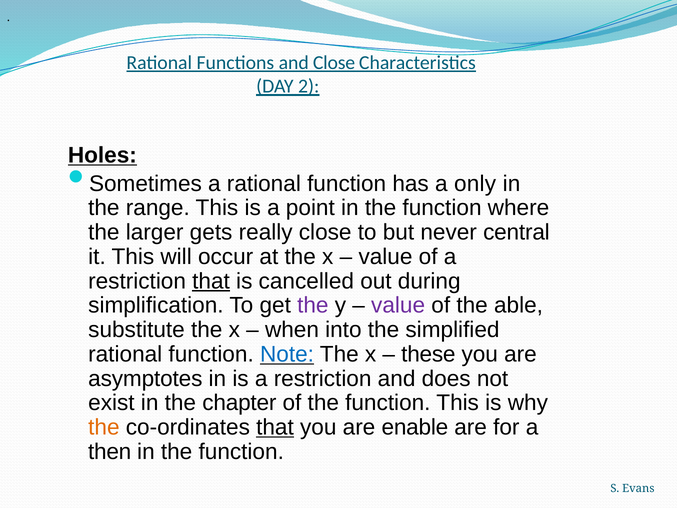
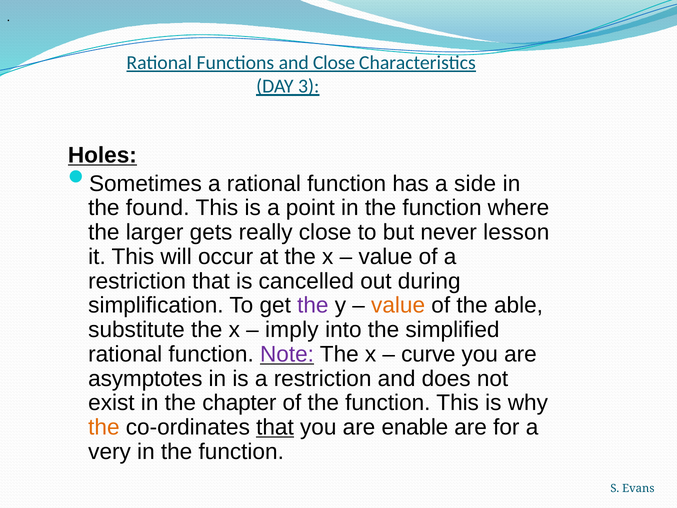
2: 2 -> 3
only: only -> side
range: range -> found
central: central -> lesson
that at (211, 281) underline: present -> none
value at (398, 305) colour: purple -> orange
when: when -> imply
Note colour: blue -> purple
these: these -> curve
then: then -> very
